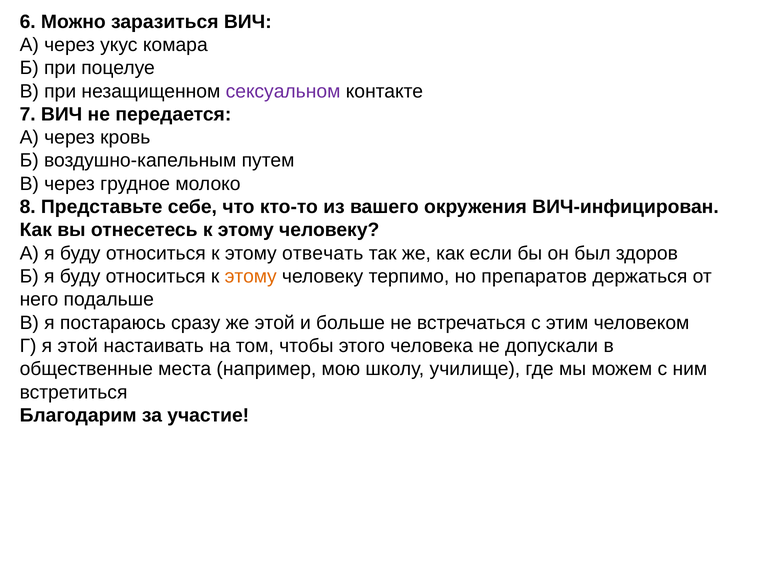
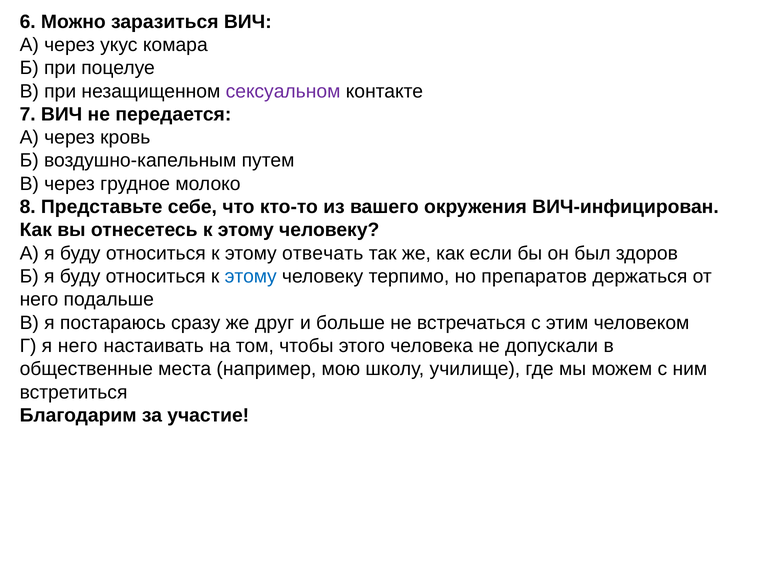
этому at (251, 276) colour: orange -> blue
же этой: этой -> друг
я этой: этой -> него
